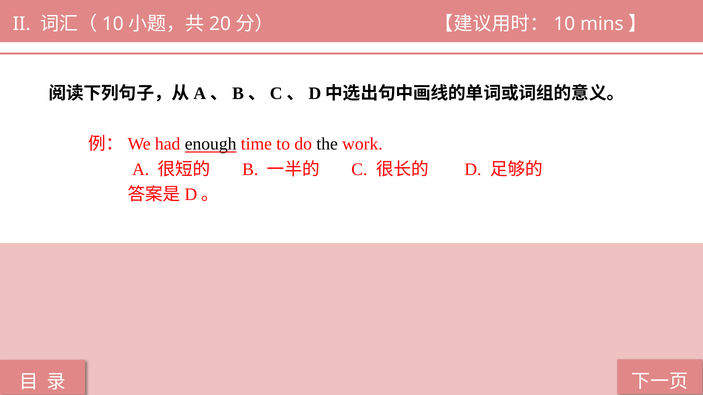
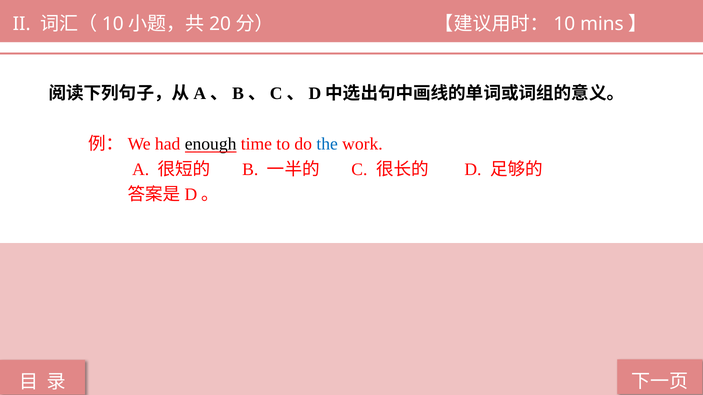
the colour: black -> blue
